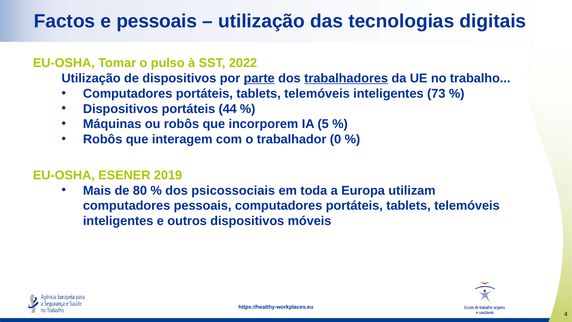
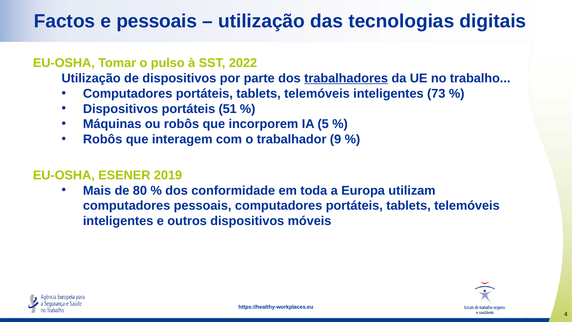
parte underline: present -> none
44: 44 -> 51
0: 0 -> 9
psicossociais: psicossociais -> conformidade
